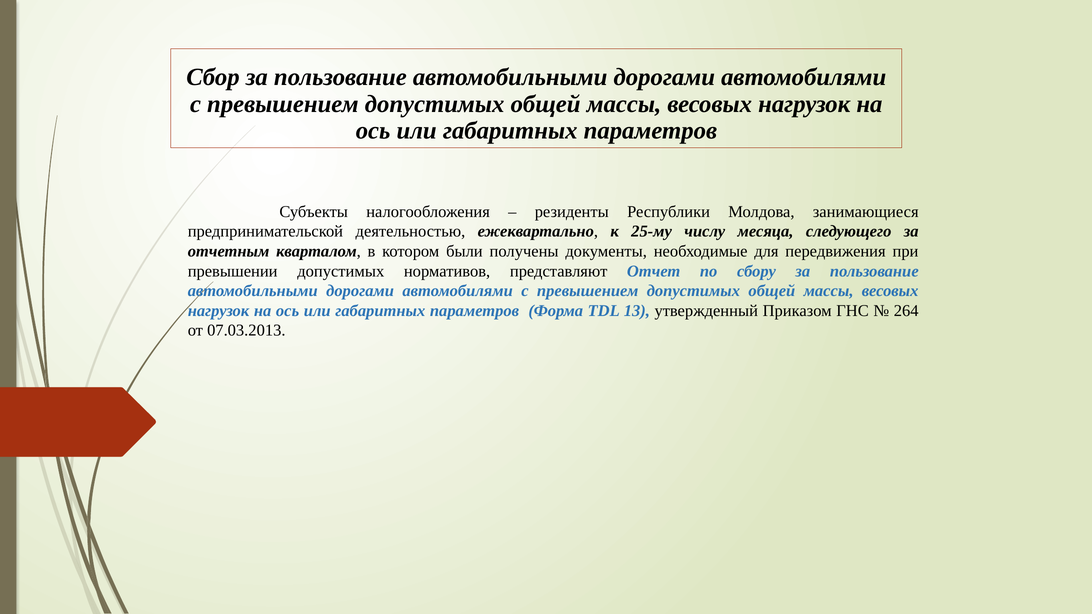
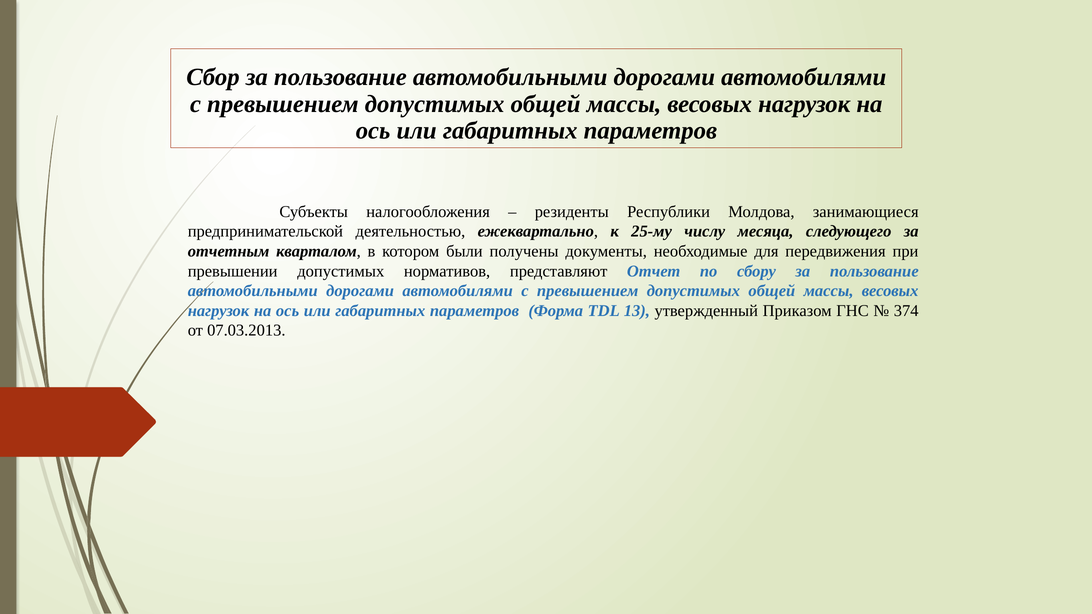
264: 264 -> 374
